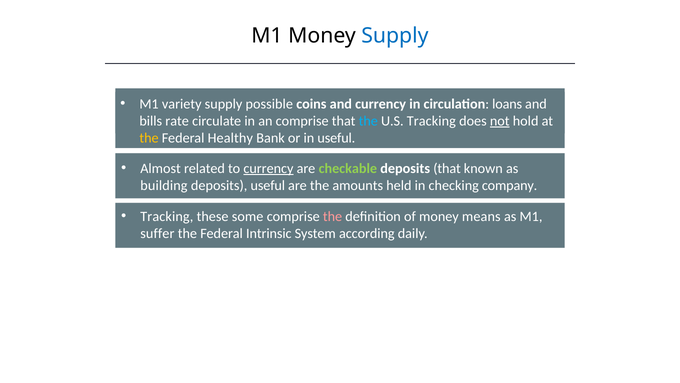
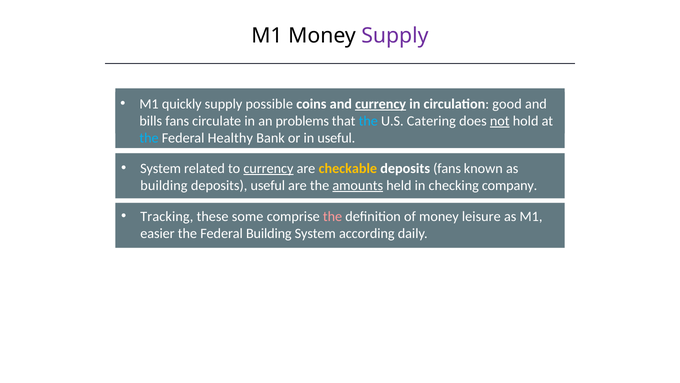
Supply at (395, 36) colour: blue -> purple
variety: variety -> quickly
currency at (381, 104) underline: none -> present
loans: loans -> good
bills rate: rate -> fans
an comprise: comprise -> problems
U.S Tracking: Tracking -> Catering
the at (149, 138) colour: yellow -> light blue
Almost at (161, 168): Almost -> System
checkable colour: light green -> yellow
deposits that: that -> fans
amounts underline: none -> present
means: means -> leisure
suffer: suffer -> easier
Federal Intrinsic: Intrinsic -> Building
